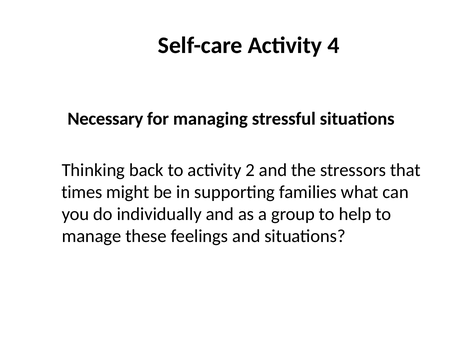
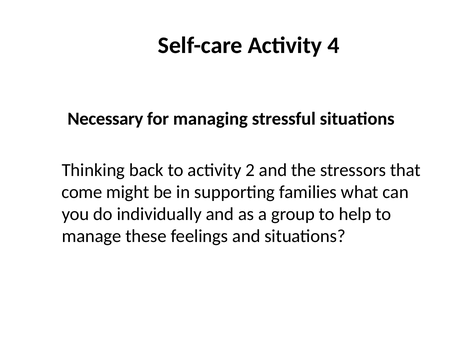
times: times -> come
